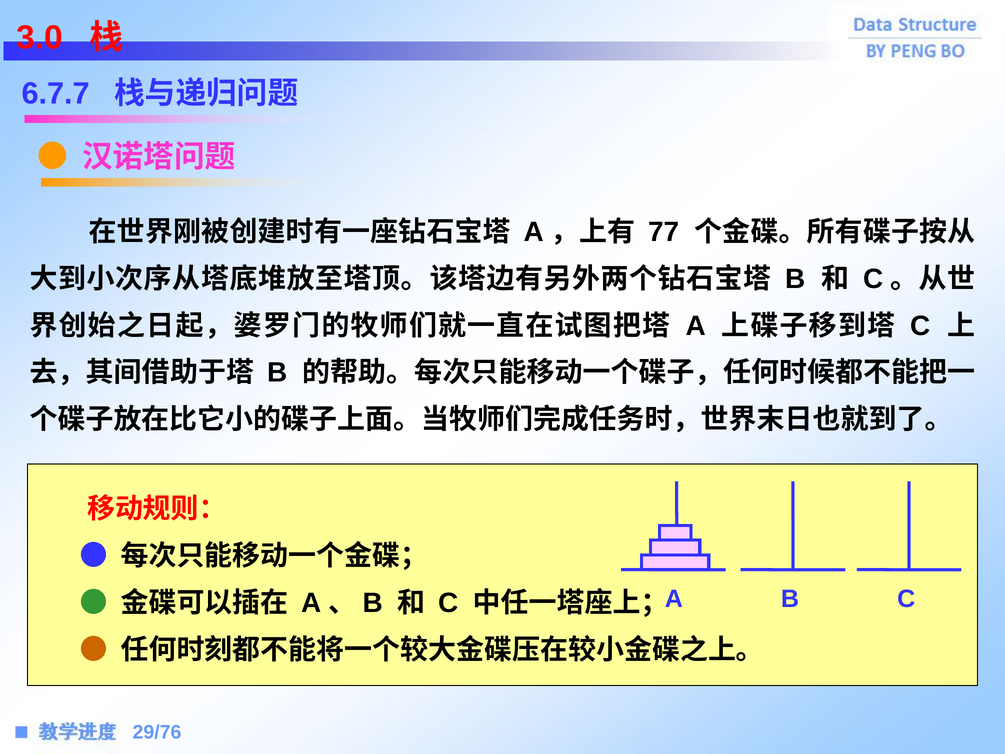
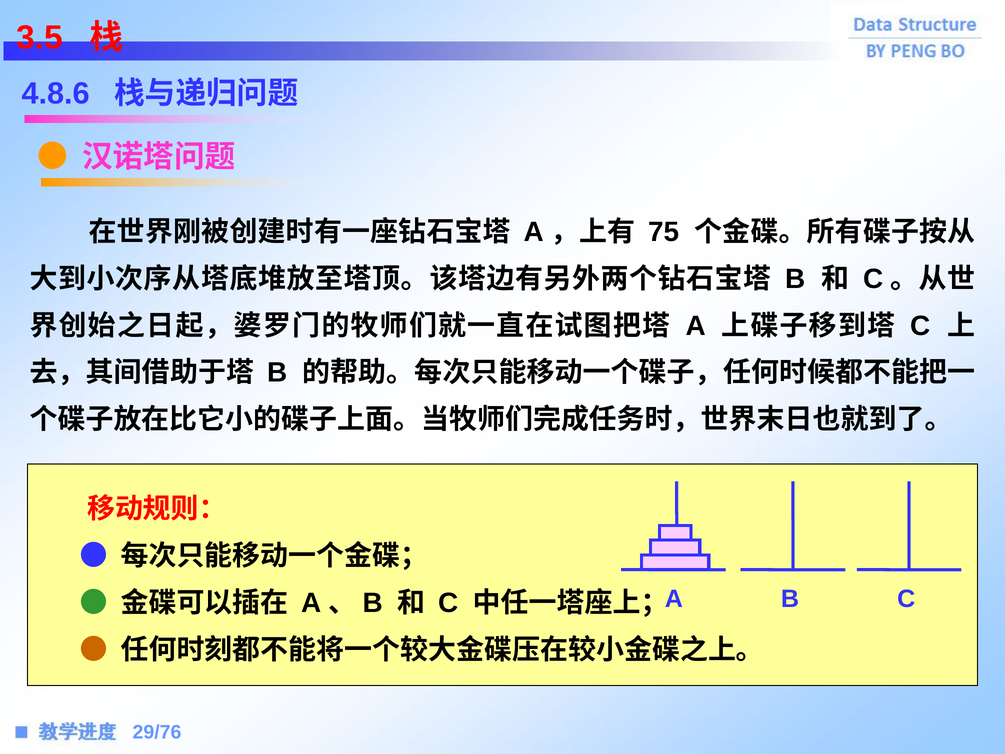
3.0: 3.0 -> 3.5
6.7.7: 6.7.7 -> 4.8.6
77: 77 -> 75
